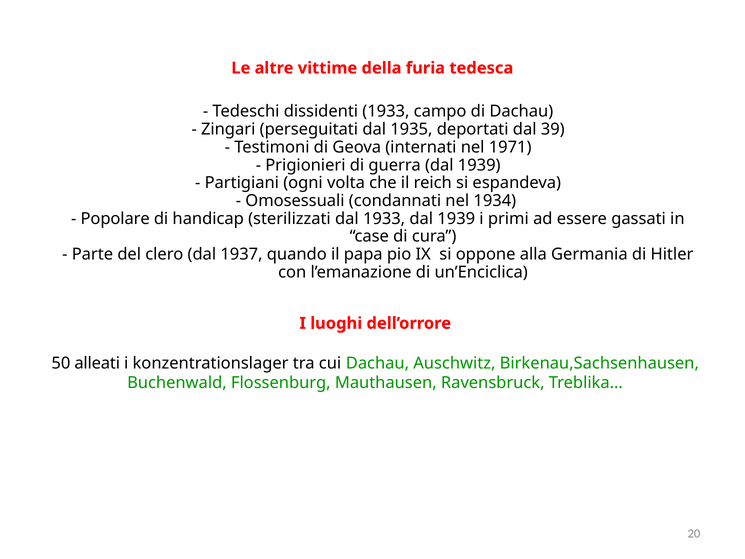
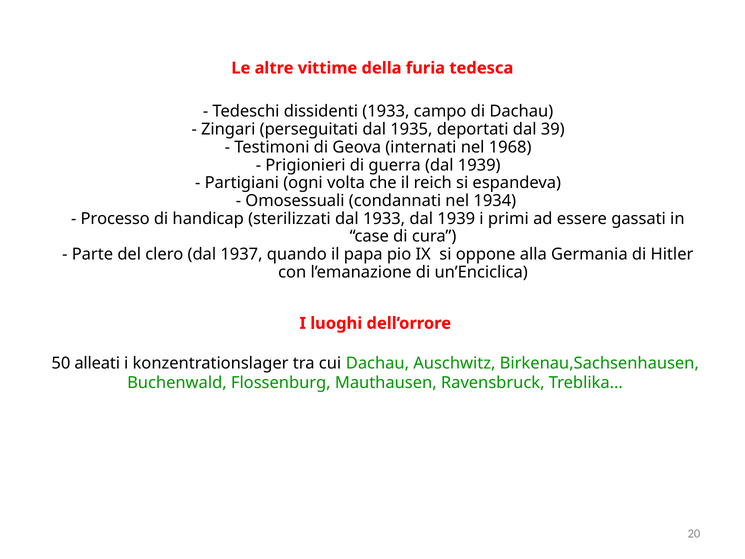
1971: 1971 -> 1968
Popolare: Popolare -> Processo
